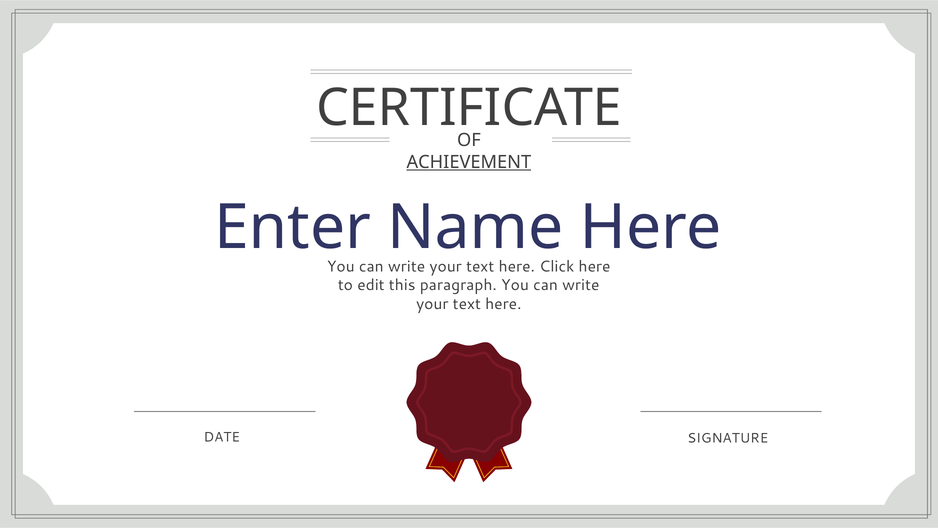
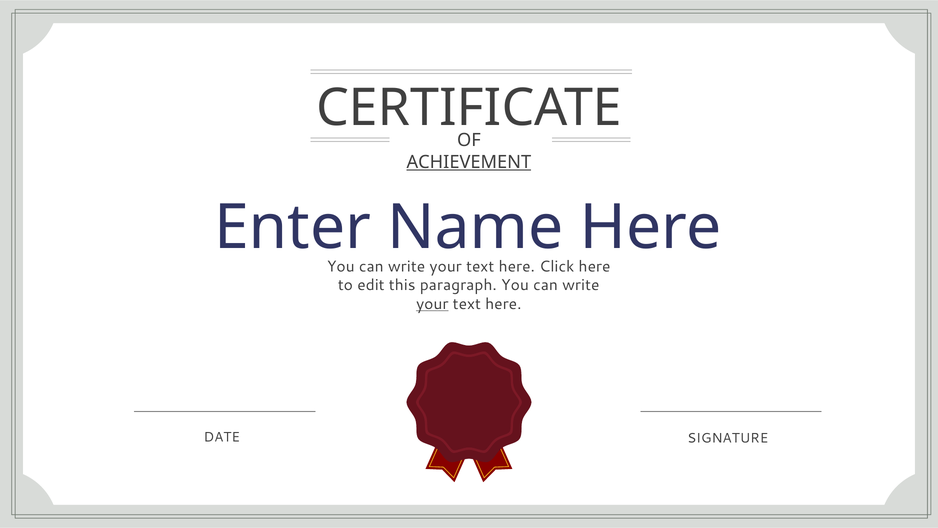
your at (432, 304) underline: none -> present
